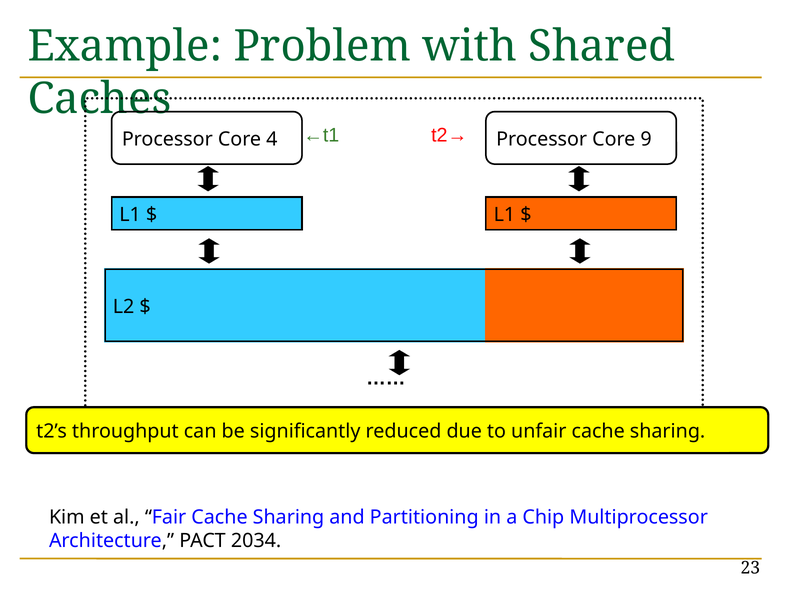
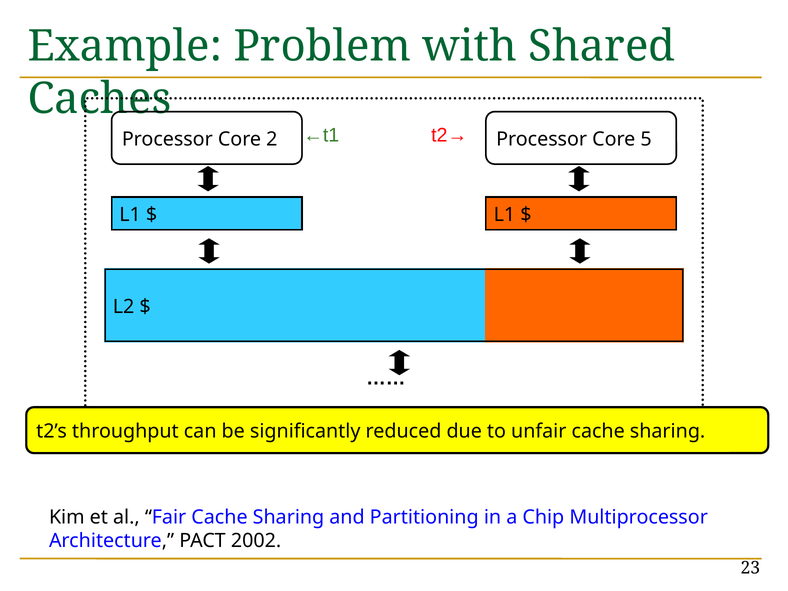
4: 4 -> 2
9: 9 -> 5
2034: 2034 -> 2002
